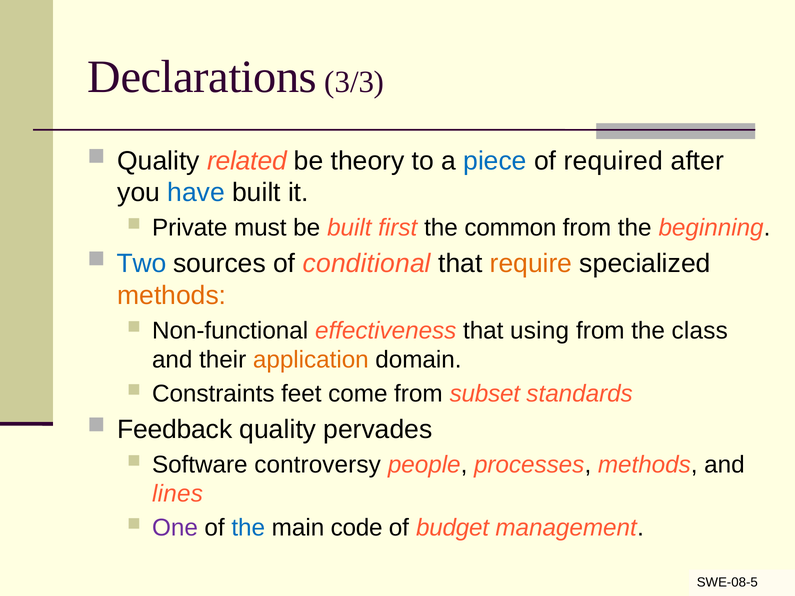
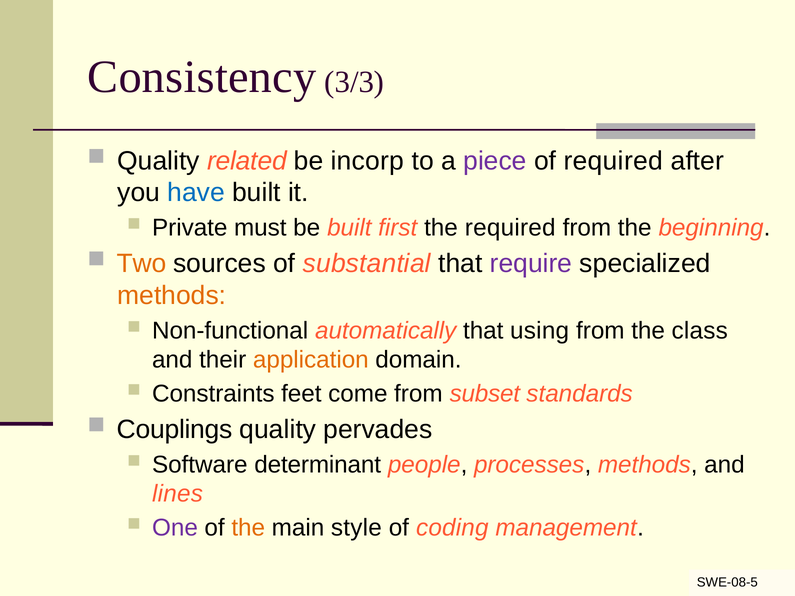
Declarations: Declarations -> Consistency
theory: theory -> incorp
piece colour: blue -> purple
the common: common -> required
Two colour: blue -> orange
conditional: conditional -> substantial
require colour: orange -> purple
effectiveness: effectiveness -> automatically
Feedback: Feedback -> Couplings
controversy: controversy -> determinant
the at (248, 528) colour: blue -> orange
code: code -> style
budget: budget -> coding
